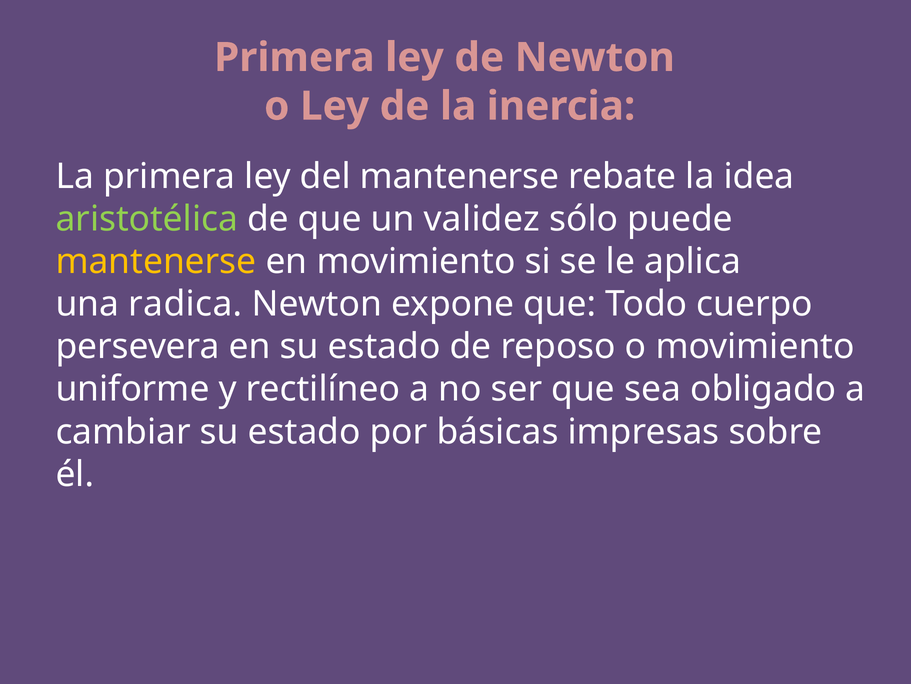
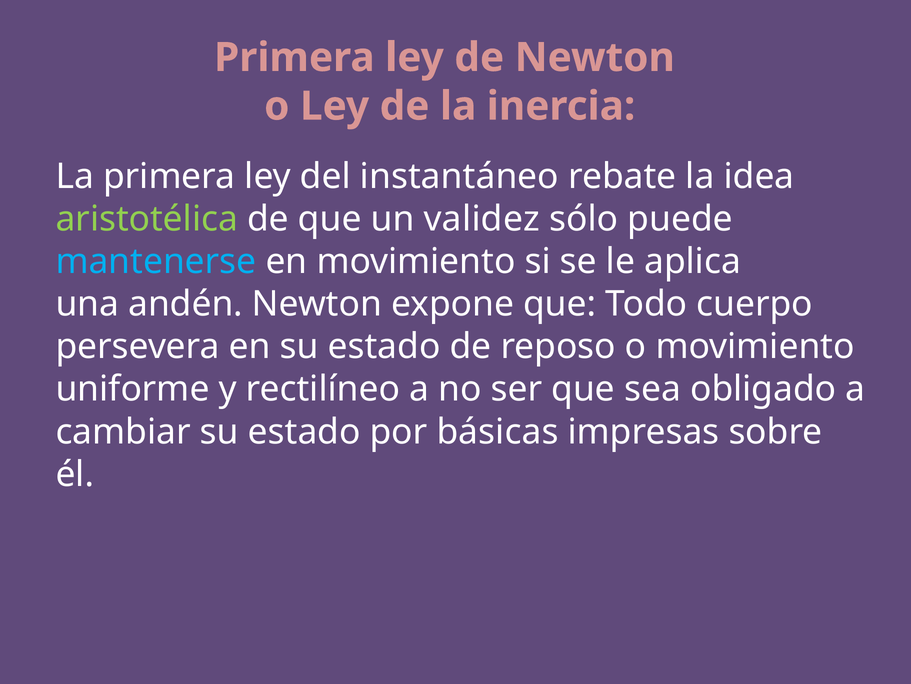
del mantenerse: mantenerse -> instantáneo
mantenerse at (156, 261) colour: yellow -> light blue
radica: radica -> andén
